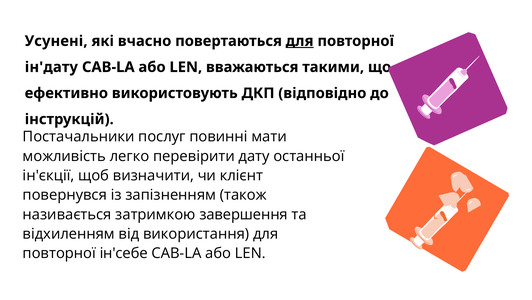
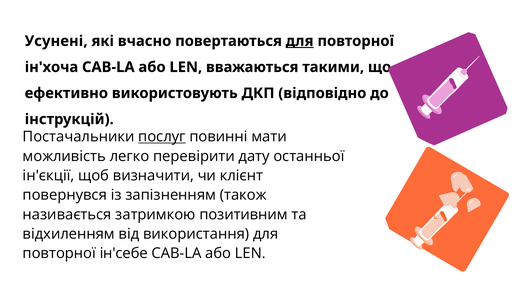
ін'дату: ін'дату -> ін'хоча
послуг underline: none -> present
завершення: завершення -> позитивним
